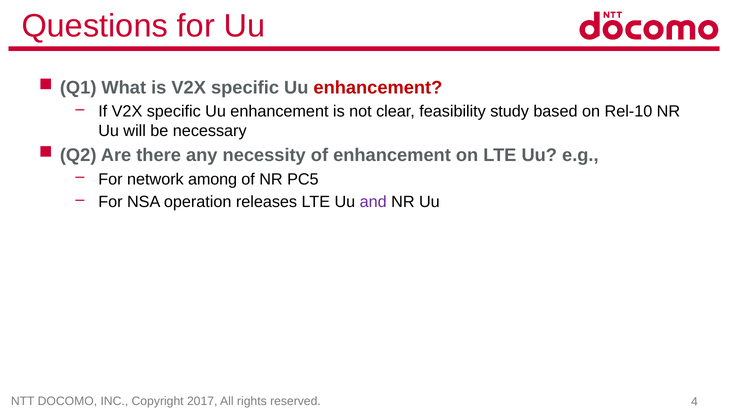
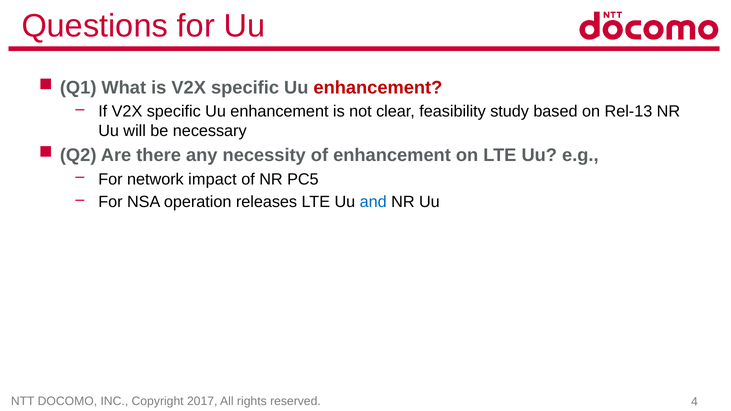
Rel-10: Rel-10 -> Rel-13
among: among -> impact
and colour: purple -> blue
